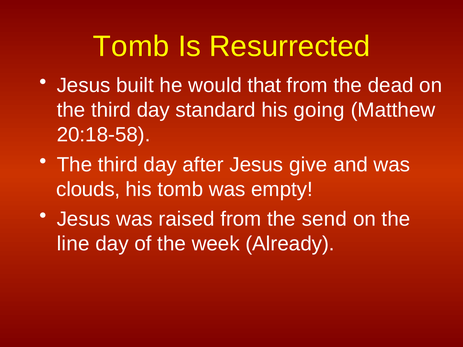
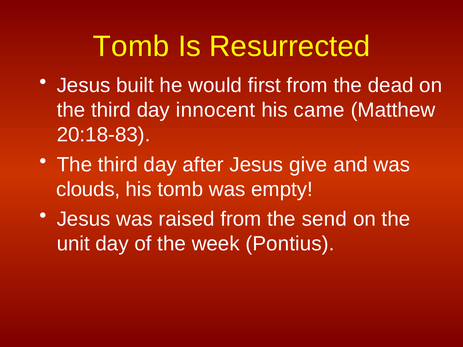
that: that -> first
standard: standard -> innocent
going: going -> came
20:18-58: 20:18-58 -> 20:18-83
line: line -> unit
Already: Already -> Pontius
